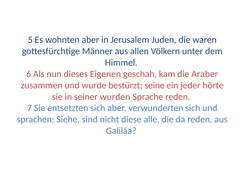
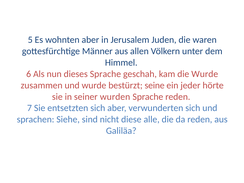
dieses Eigenen: Eigenen -> Sprache
die Araber: Araber -> Wurde
